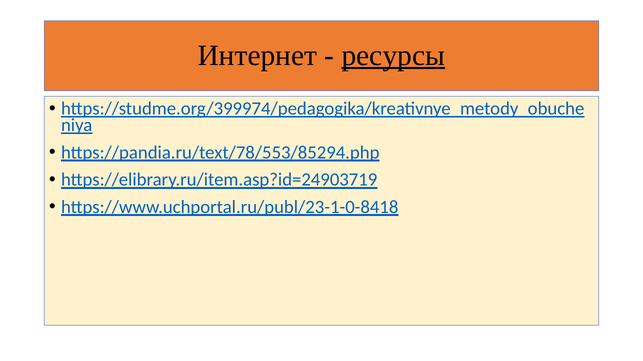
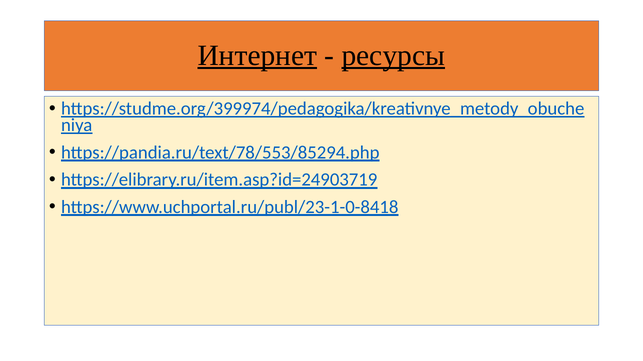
Интернет underline: none -> present
